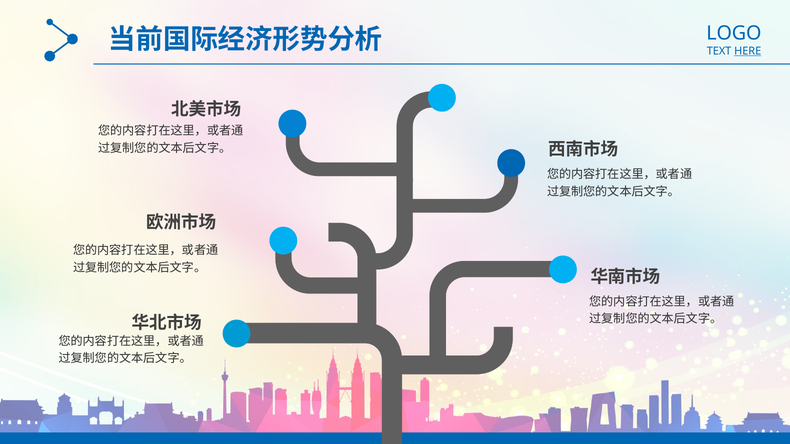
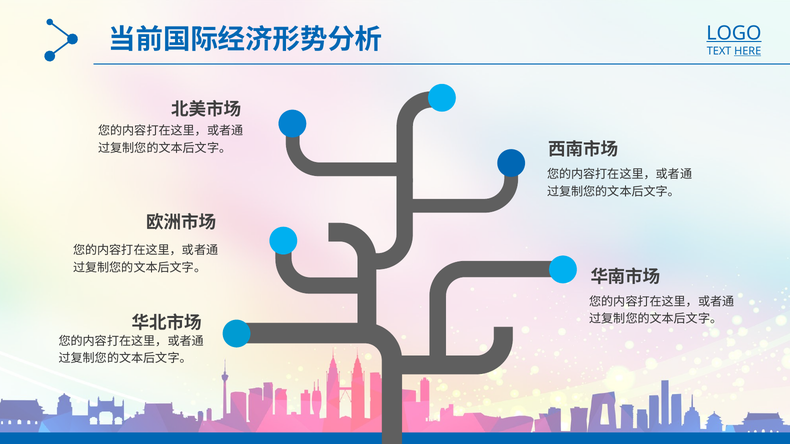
LOGO underline: none -> present
